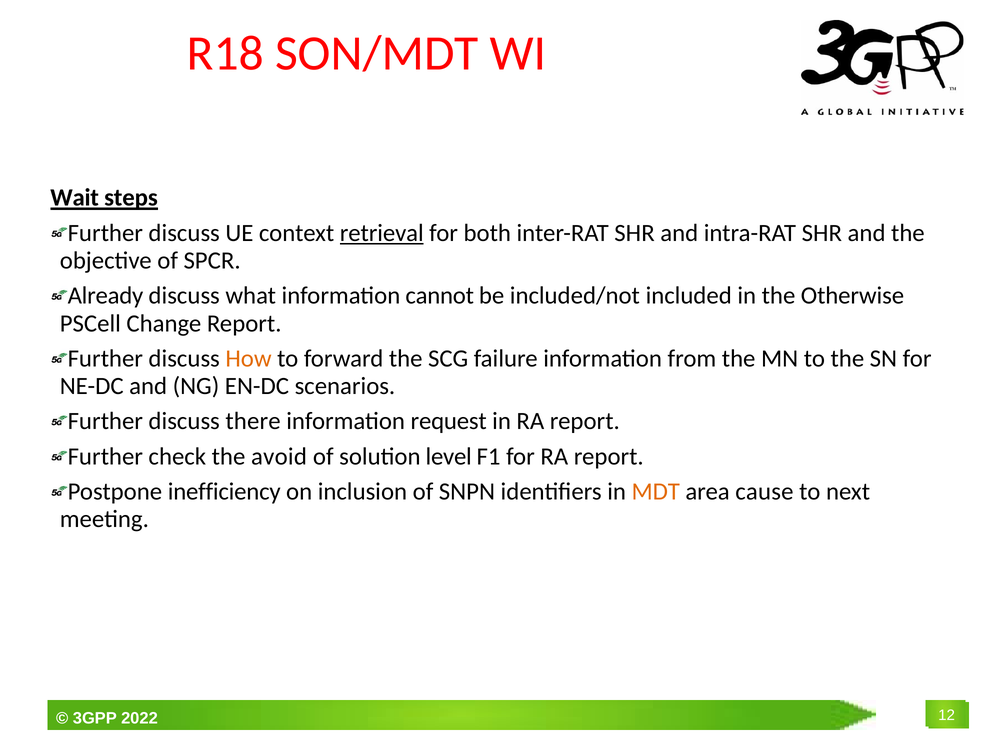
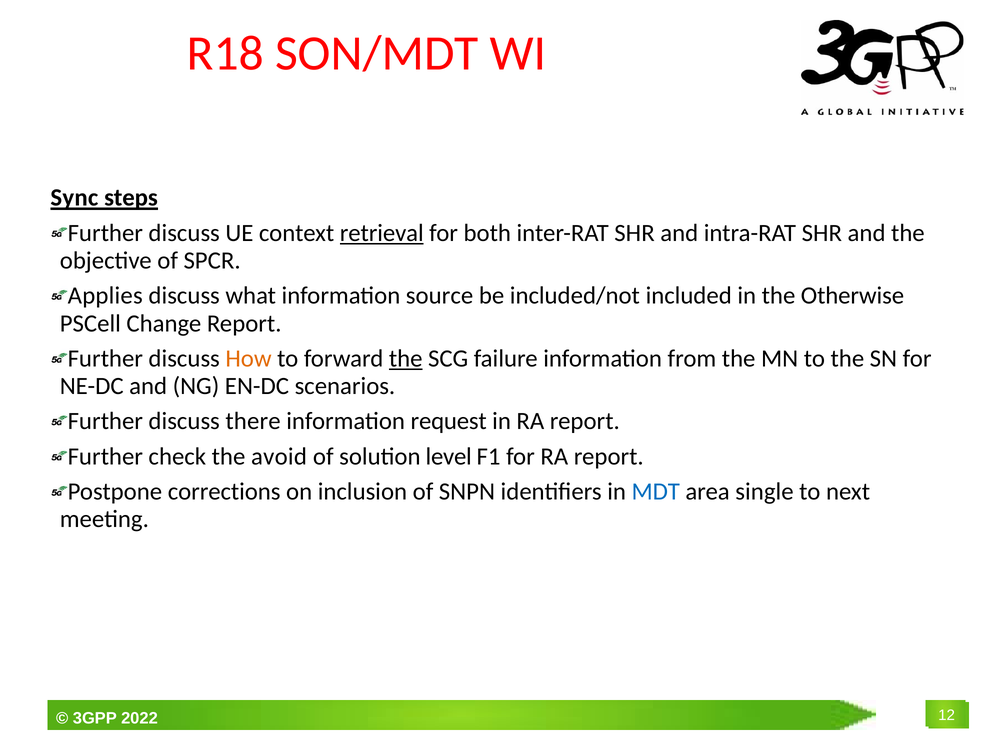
Wait: Wait -> Sync
Already: Already -> Applies
cannot: cannot -> source
the at (406, 359) underline: none -> present
inefficiency: inefficiency -> corrections
MDT colour: orange -> blue
cause: cause -> single
